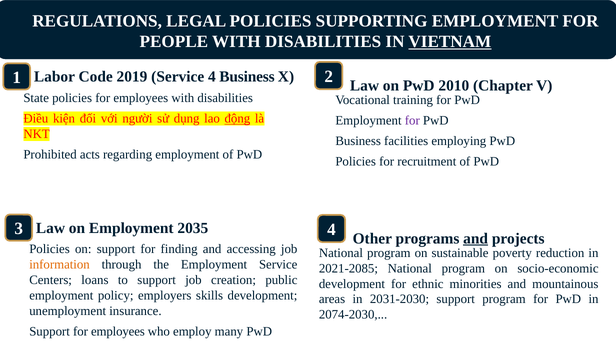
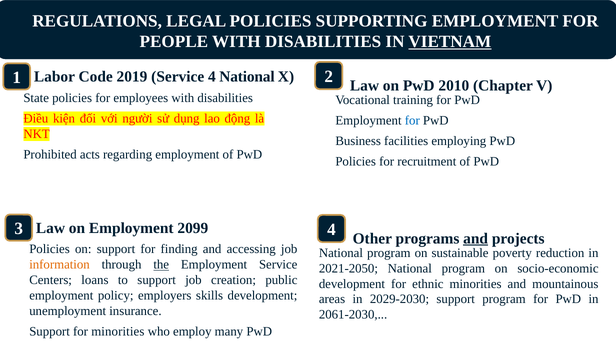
4 Business: Business -> National
động underline: present -> none
for at (412, 120) colour: purple -> blue
2035: 2035 -> 2099
the underline: none -> present
2021-2085: 2021-2085 -> 2021-2050
2031-2030: 2031-2030 -> 2029-2030
2074-2030: 2074-2030 -> 2061-2030
Support for employees: employees -> minorities
